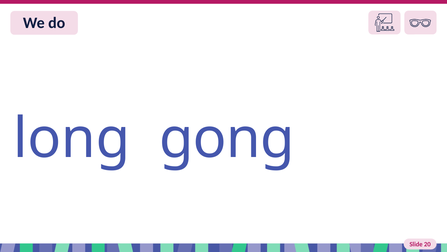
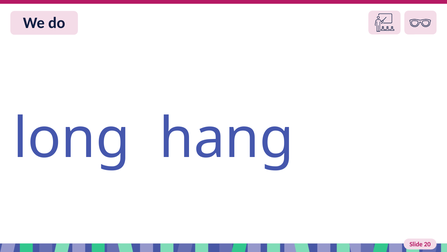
gong: gong -> hang
